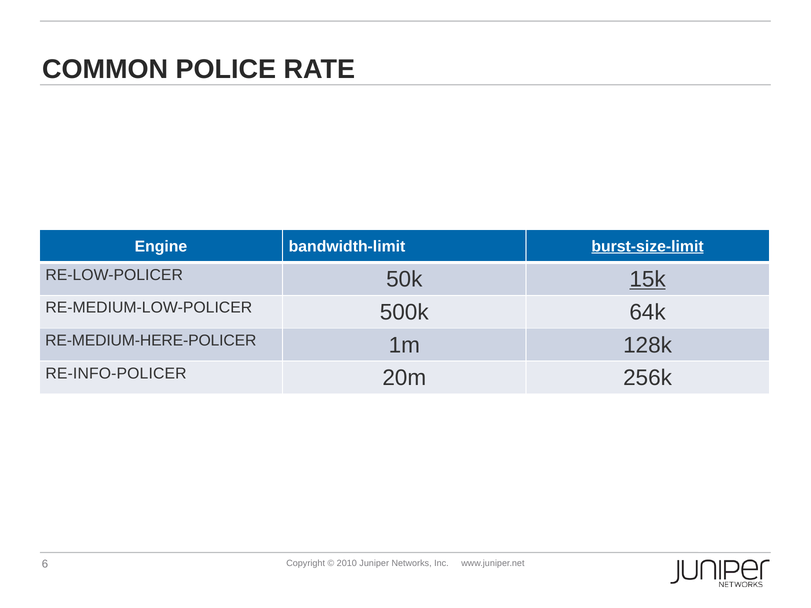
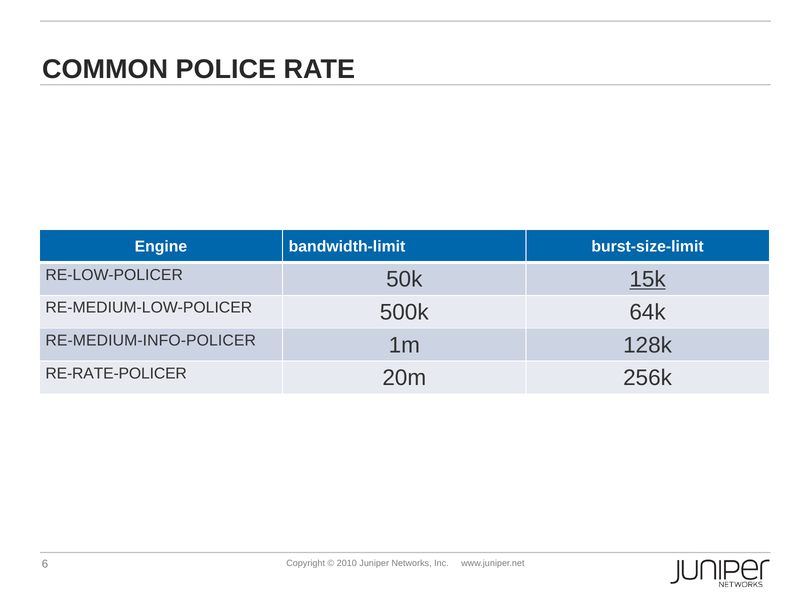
burst-size-limit underline: present -> none
RE-MEDIUM-HERE-POLICER: RE-MEDIUM-HERE-POLICER -> RE-MEDIUM-INFO-POLICER
RE-INFO-POLICER: RE-INFO-POLICER -> RE-RATE-POLICER
